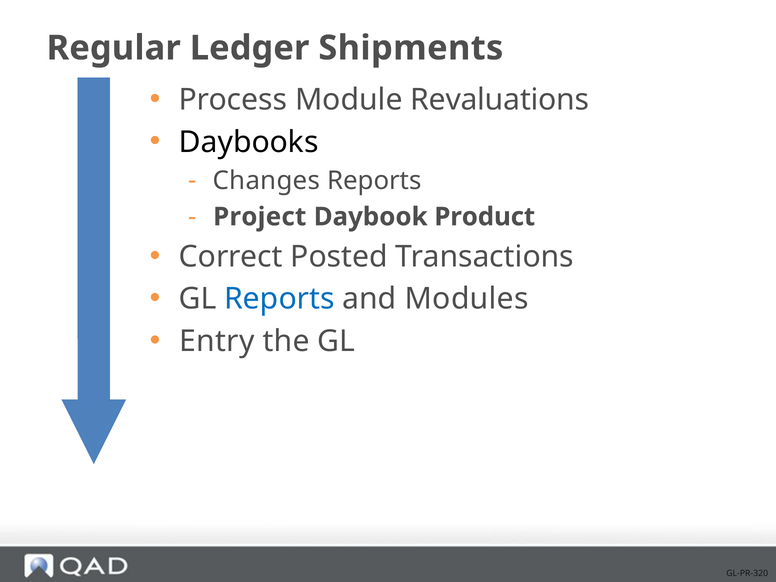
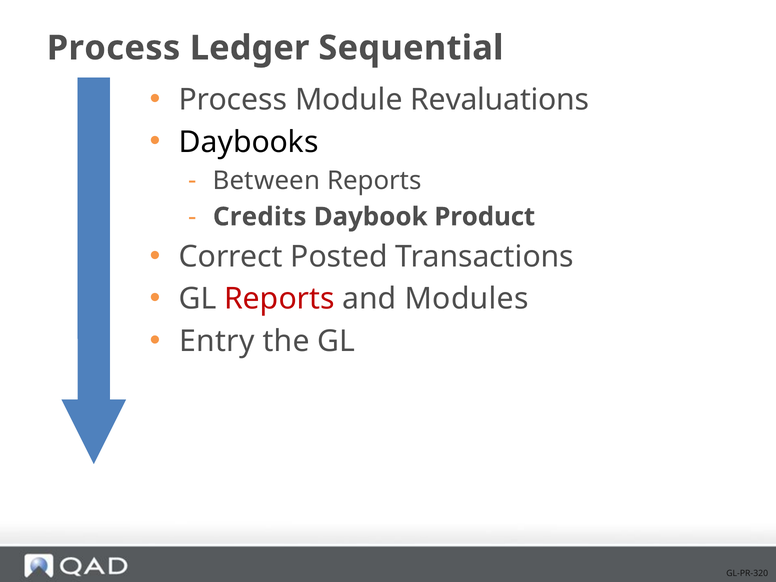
Regular at (114, 48): Regular -> Process
Shipments: Shipments -> Sequential
Changes: Changes -> Between
Project: Project -> Credits
Reports at (279, 299) colour: blue -> red
